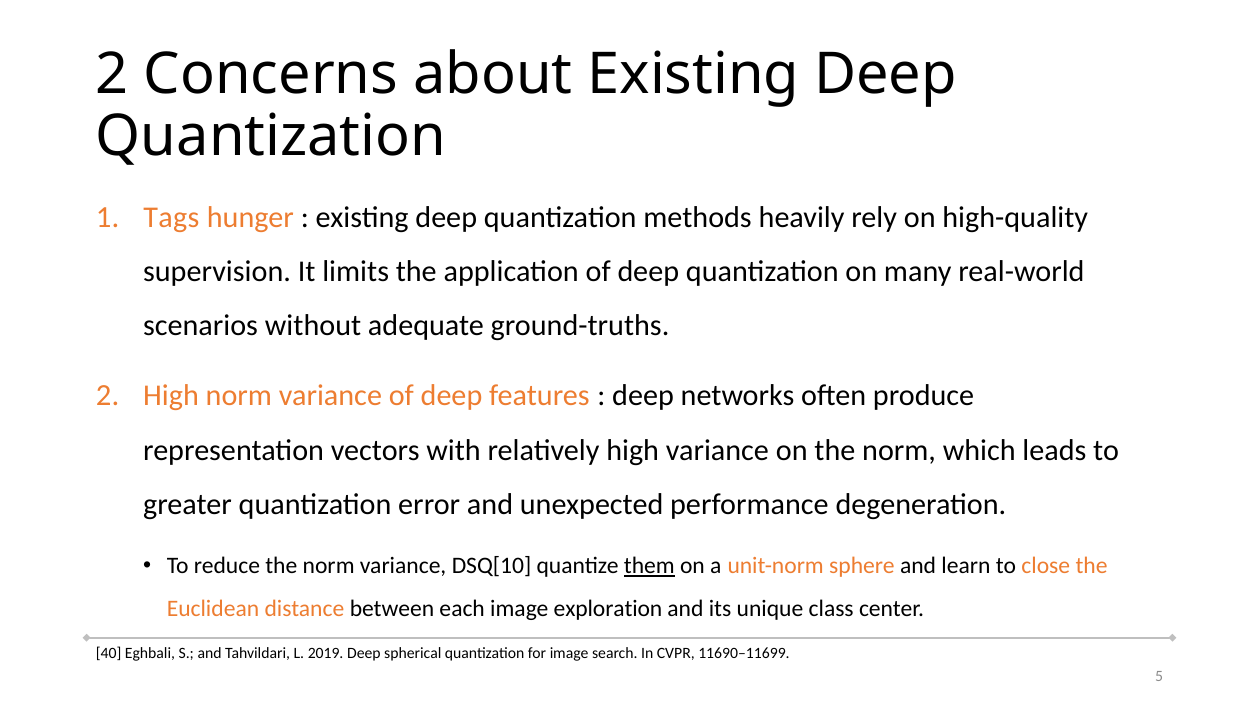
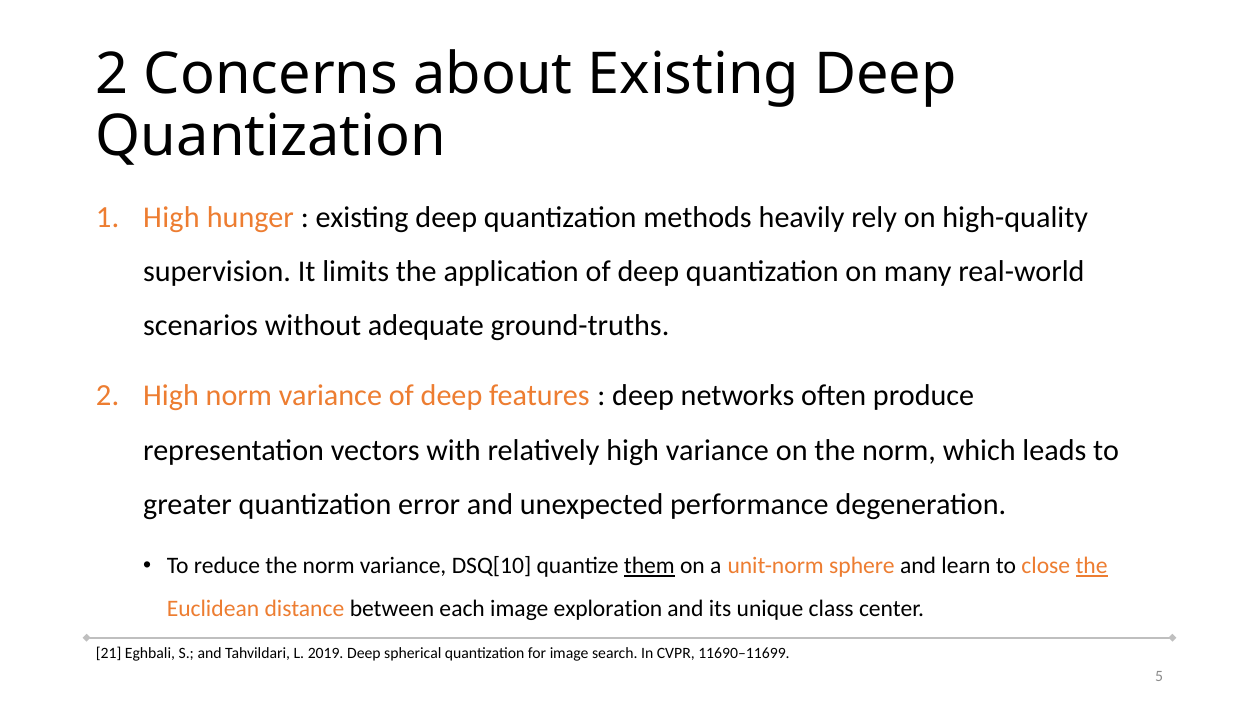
Tags at (171, 218): Tags -> High
the at (1092, 566) underline: none -> present
40: 40 -> 21
